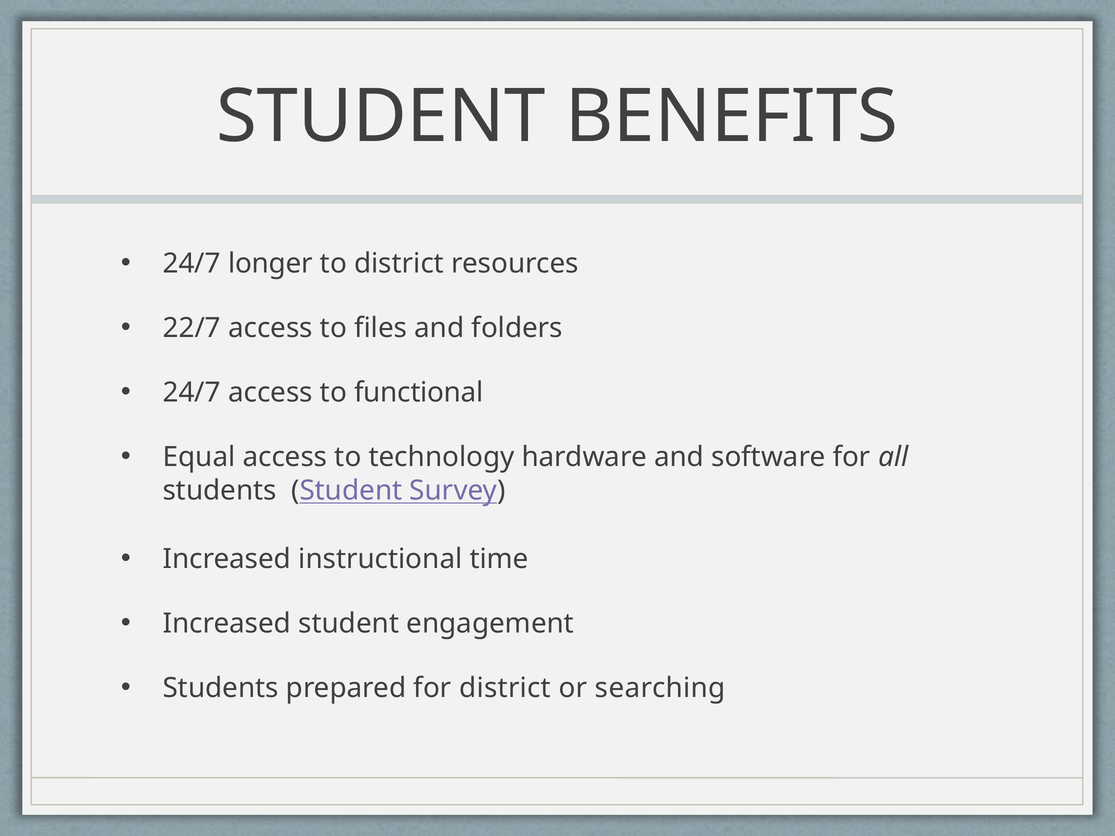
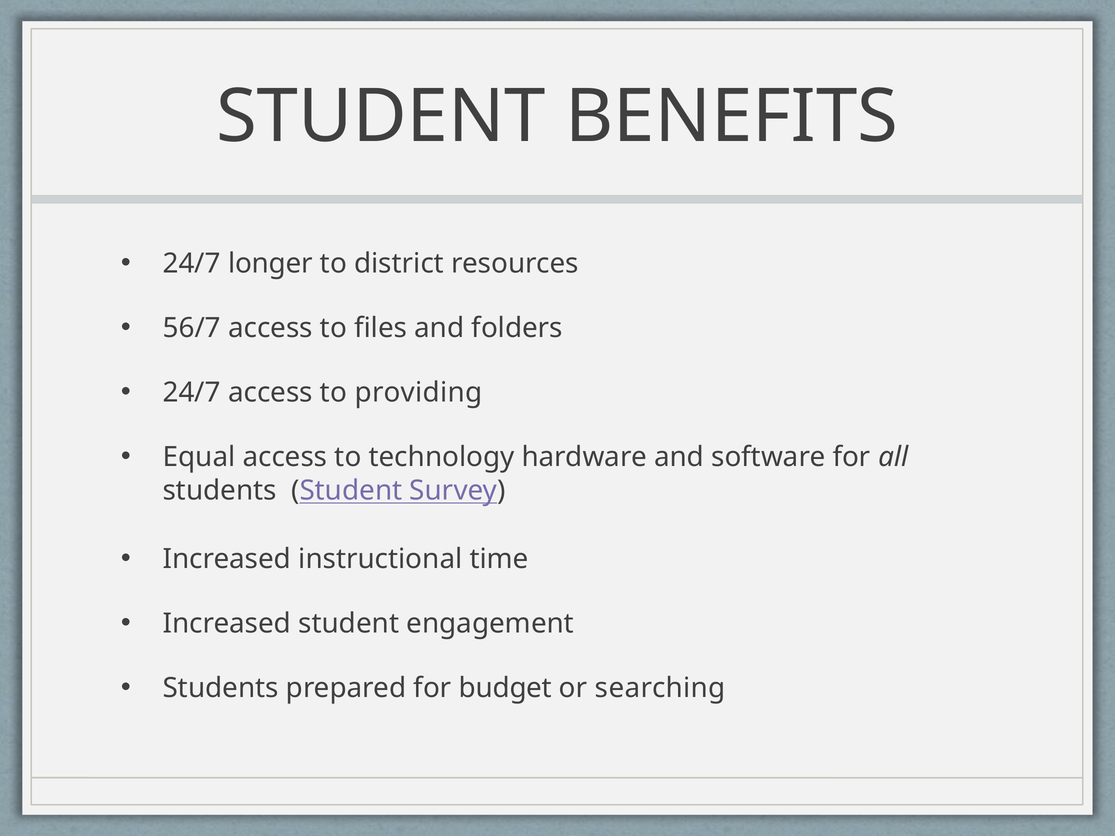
22/7: 22/7 -> 56/7
functional: functional -> providing
for district: district -> budget
